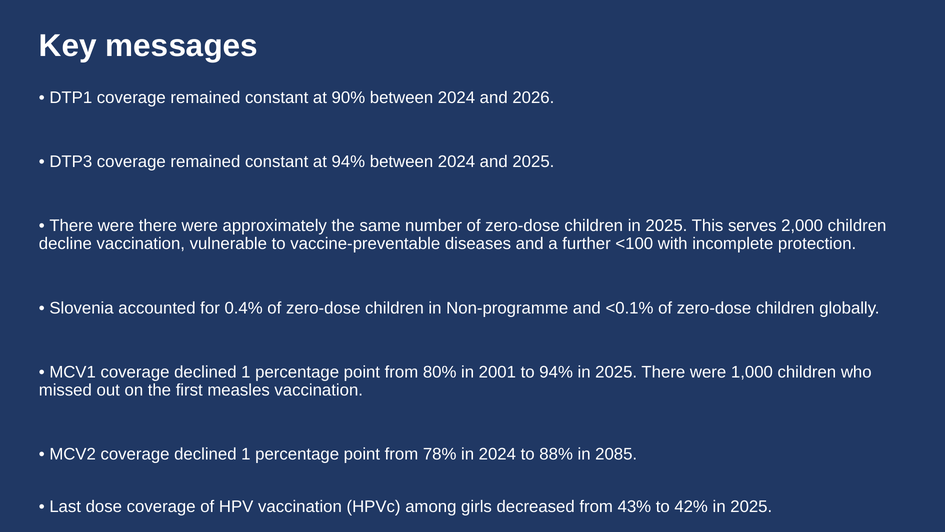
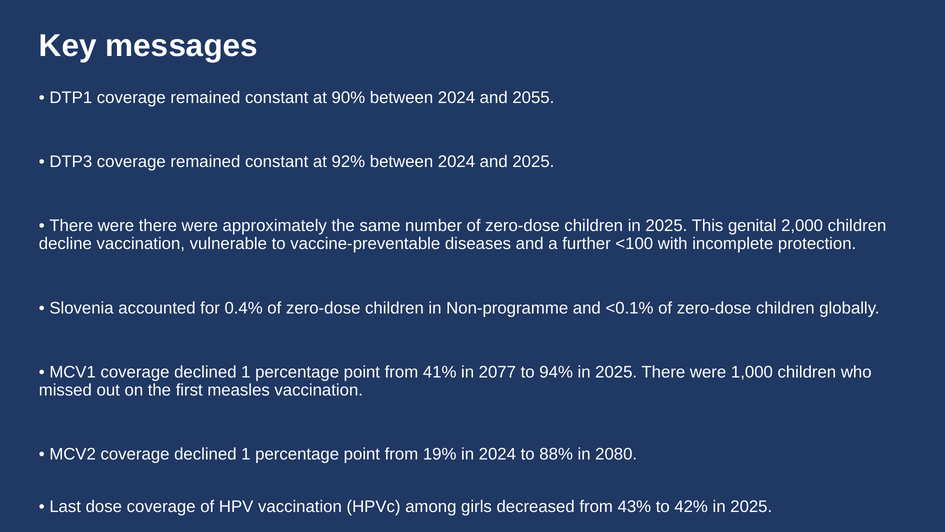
2026: 2026 -> 2055
at 94%: 94% -> 92%
serves: serves -> genital
80%: 80% -> 41%
2001: 2001 -> 2077
78%: 78% -> 19%
2085: 2085 -> 2080
